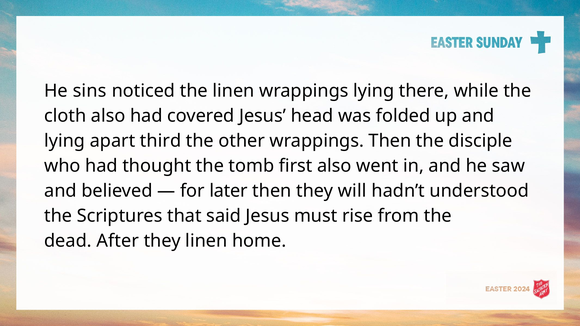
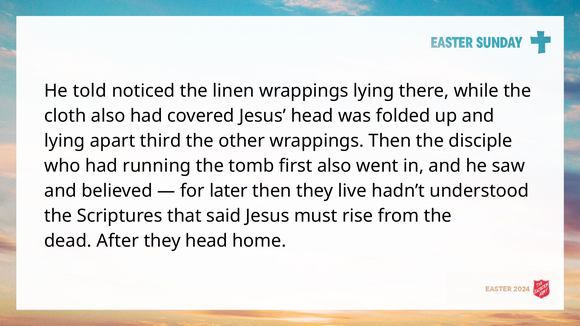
sins: sins -> told
thought: thought -> running
will: will -> live
they linen: linen -> head
